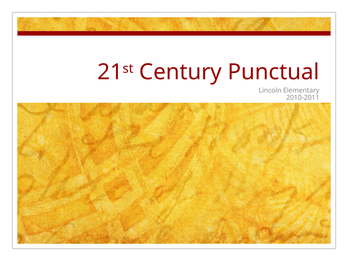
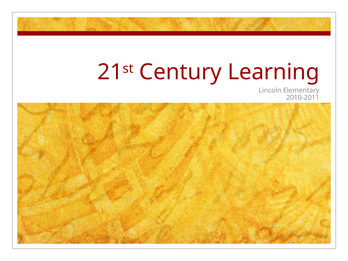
Punctual: Punctual -> Learning
